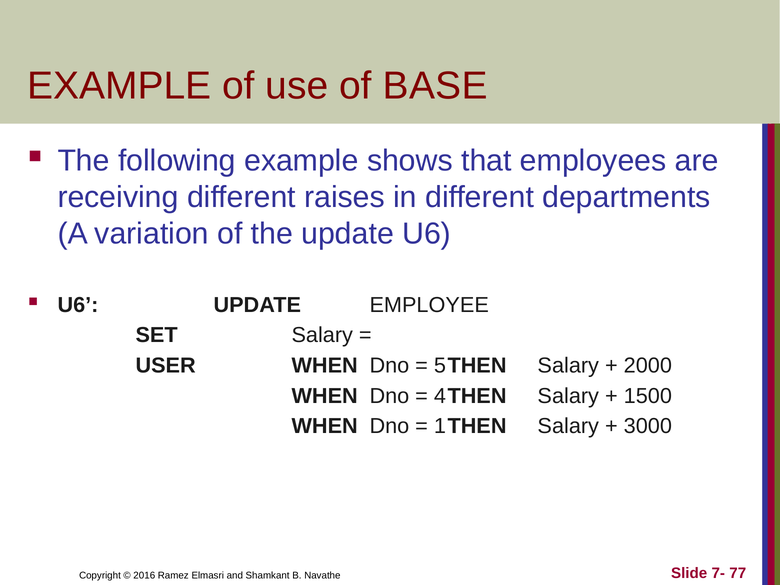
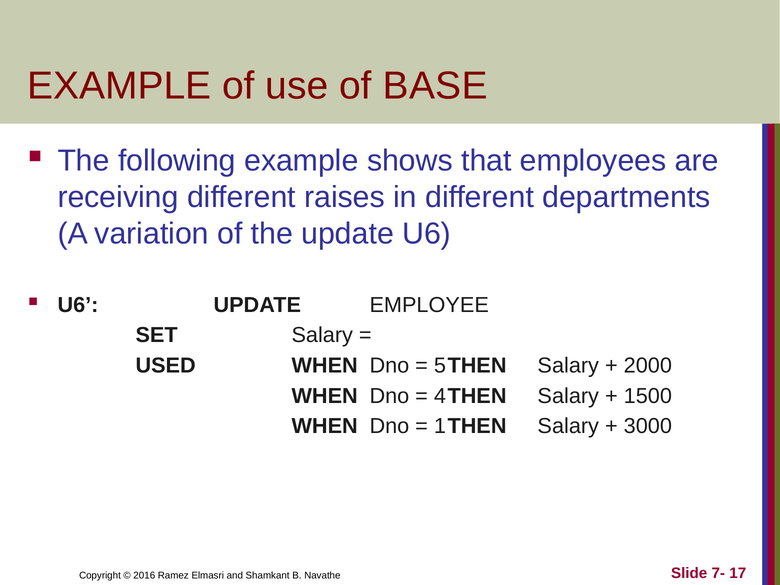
USER: USER -> USED
77: 77 -> 17
